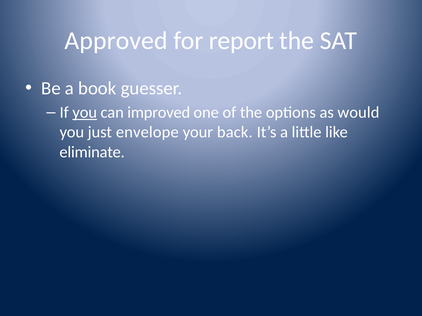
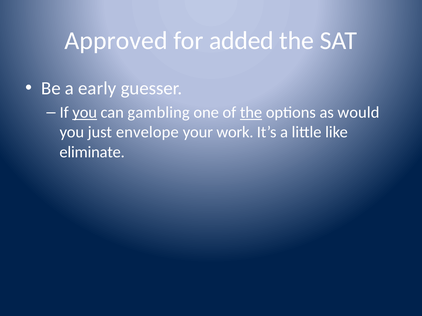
report: report -> added
book: book -> early
improved: improved -> gambling
the at (251, 113) underline: none -> present
back: back -> work
